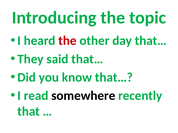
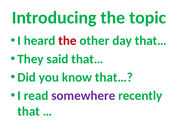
somewhere colour: black -> purple
